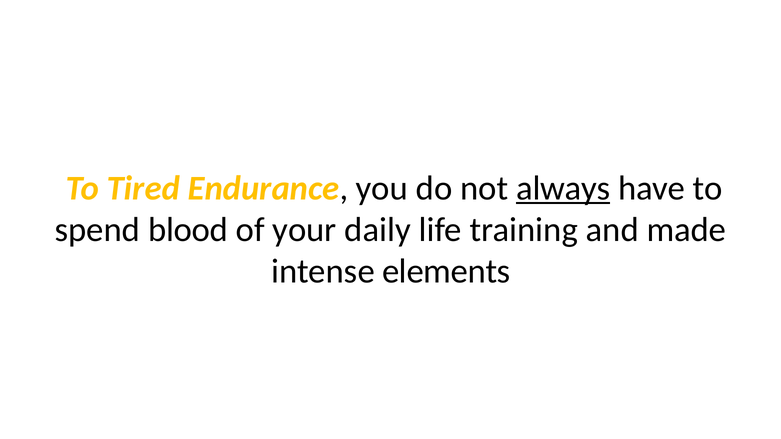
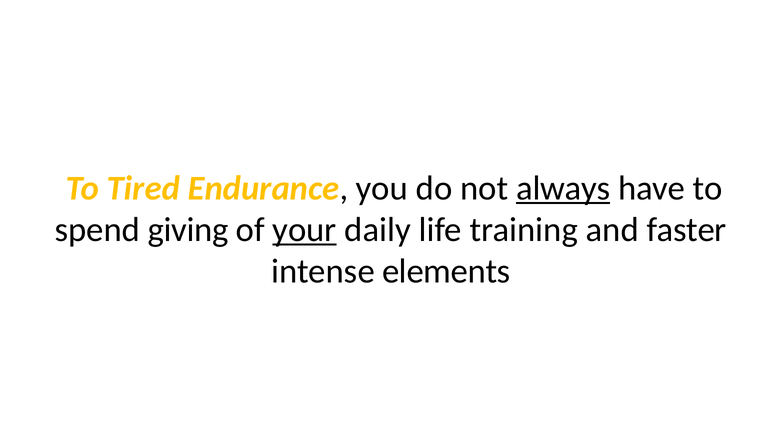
blood: blood -> giving
your underline: none -> present
made: made -> faster
